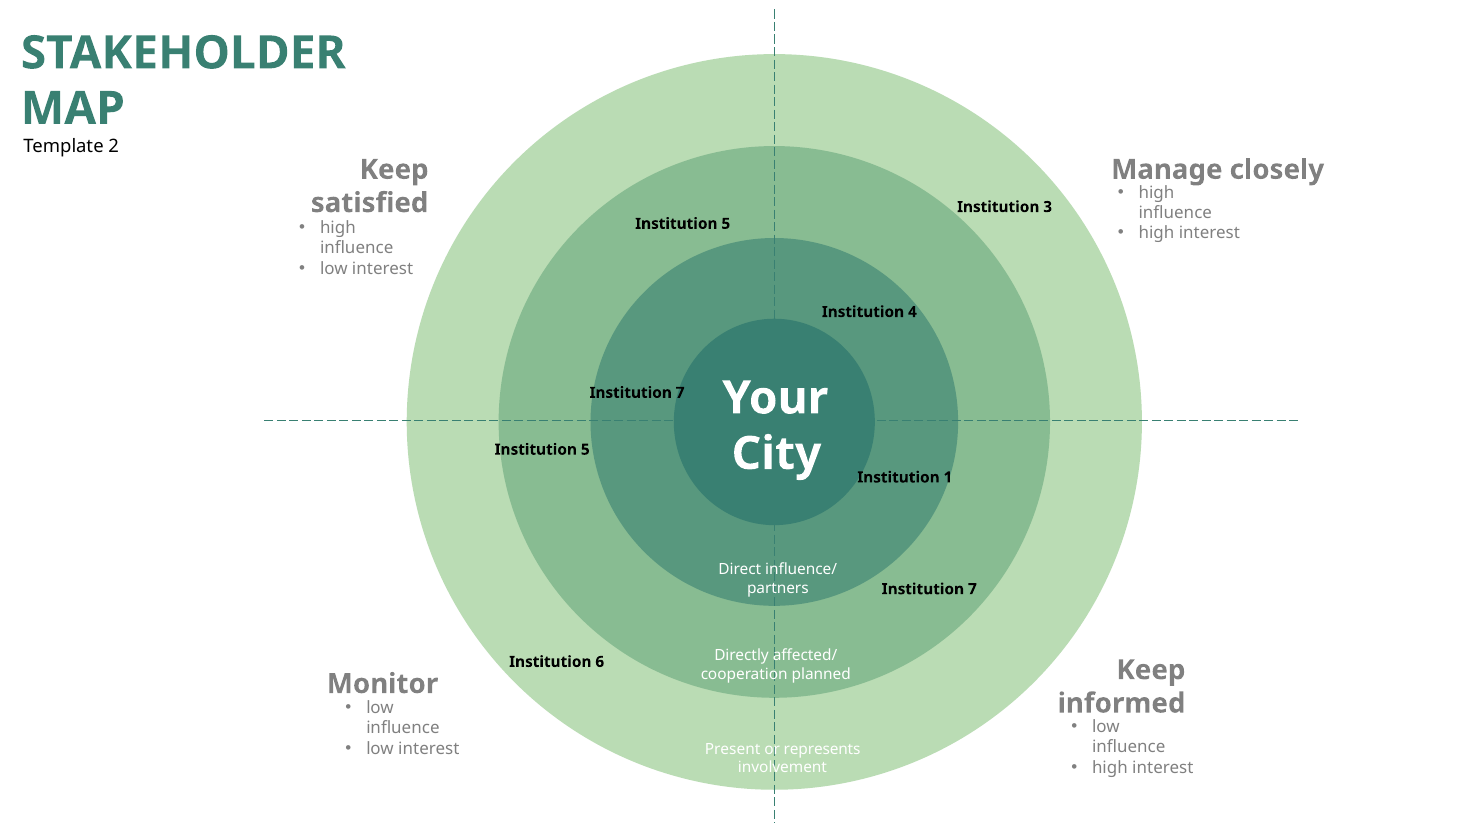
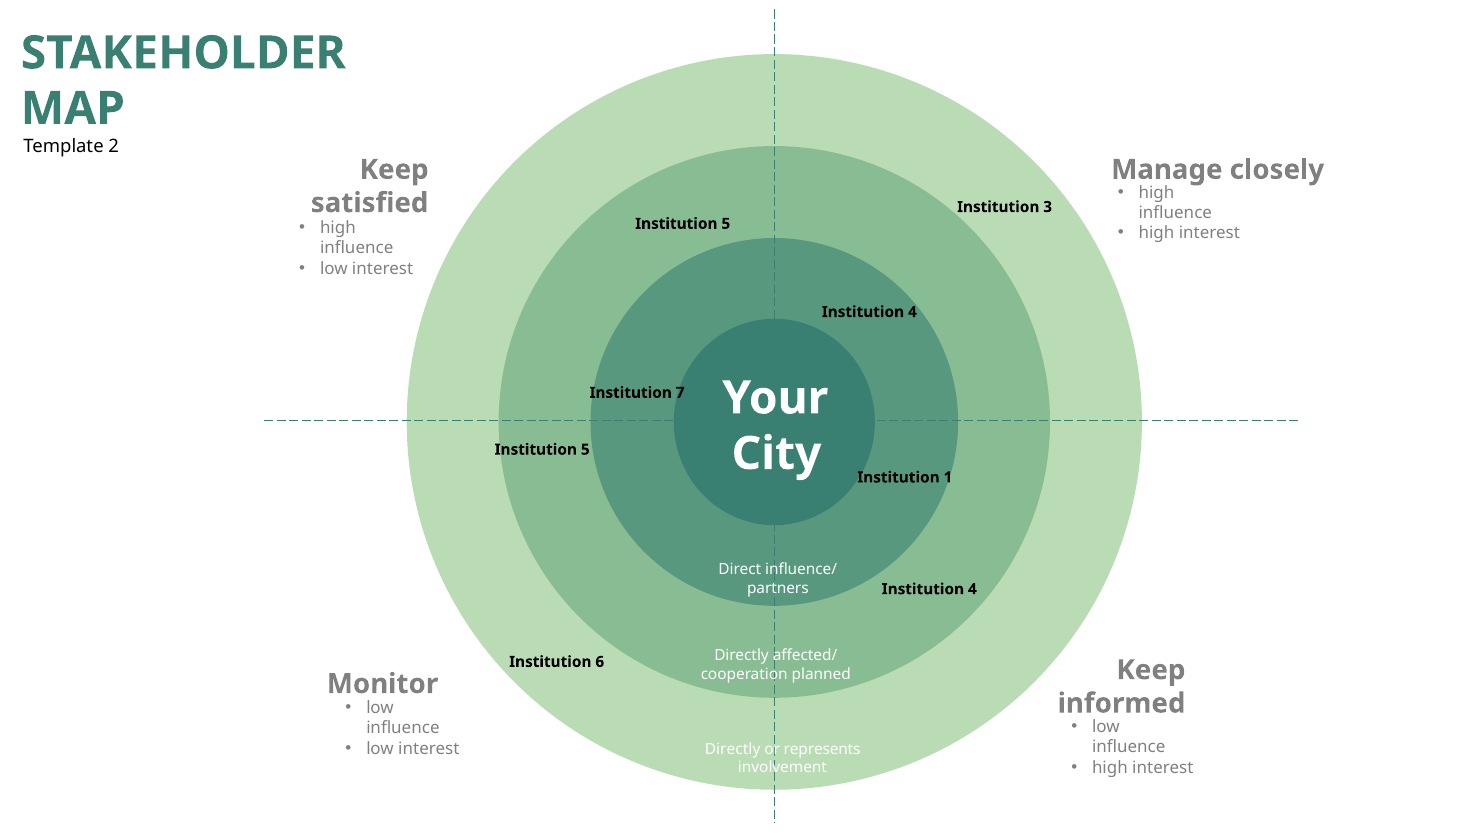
7 at (972, 589): 7 -> 4
Present at (733, 749): Present -> Directly
